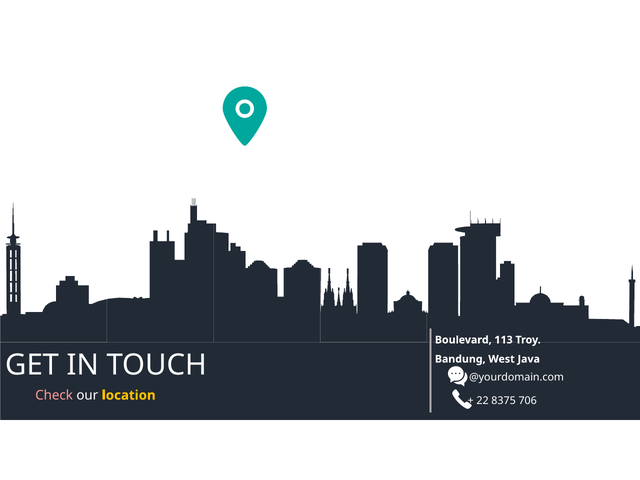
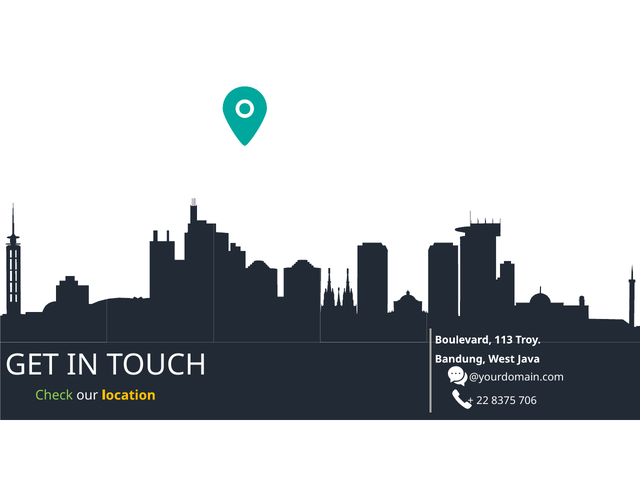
Check colour: pink -> light green
